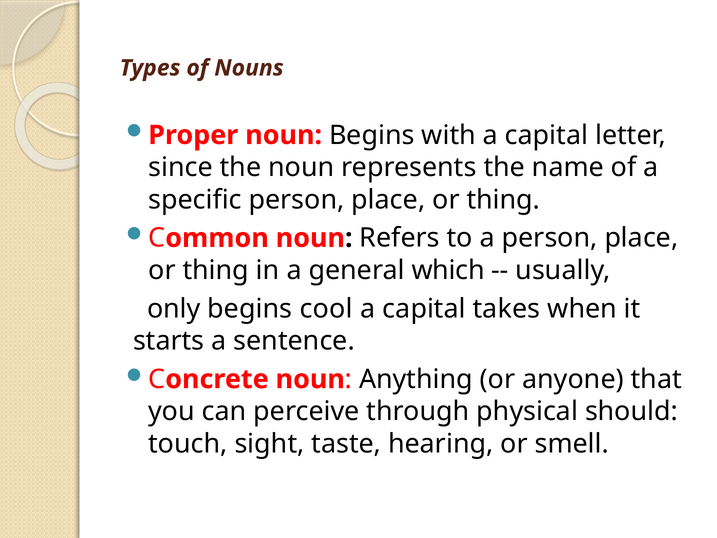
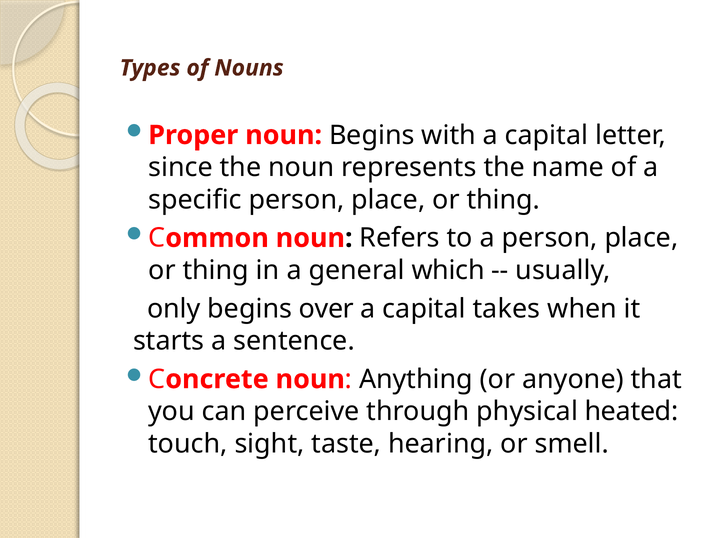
cool: cool -> over
should: should -> heated
